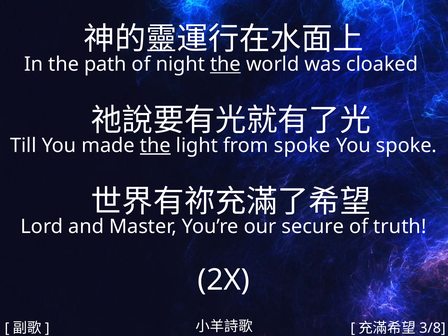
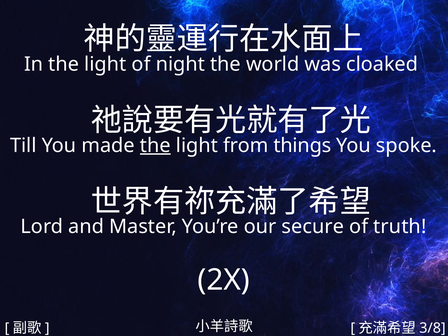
In the path: path -> light
the at (225, 64) underline: present -> none
from spoke: spoke -> things
